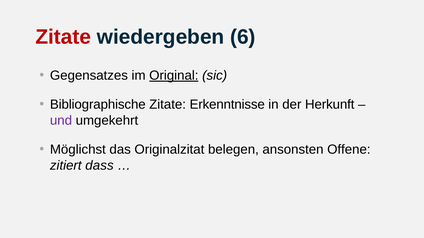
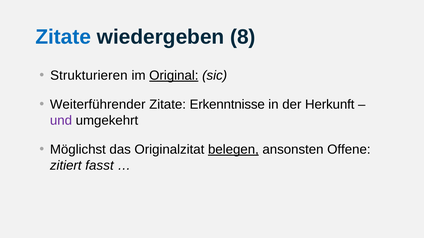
Zitate at (63, 37) colour: red -> blue
6: 6 -> 8
Gegensatzes: Gegensatzes -> Strukturieren
Bibliographische: Bibliographische -> Weiterführender
belegen underline: none -> present
dass: dass -> fasst
